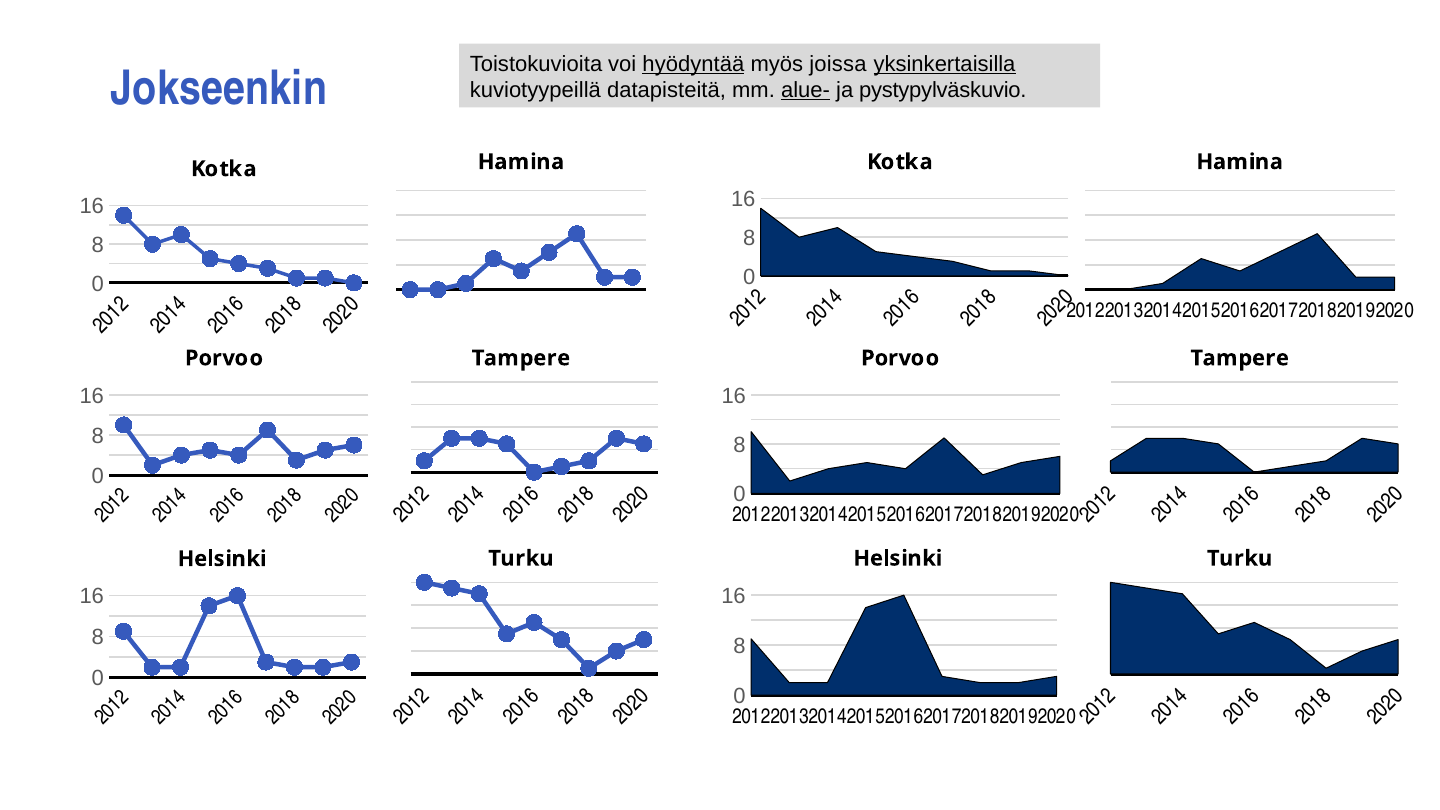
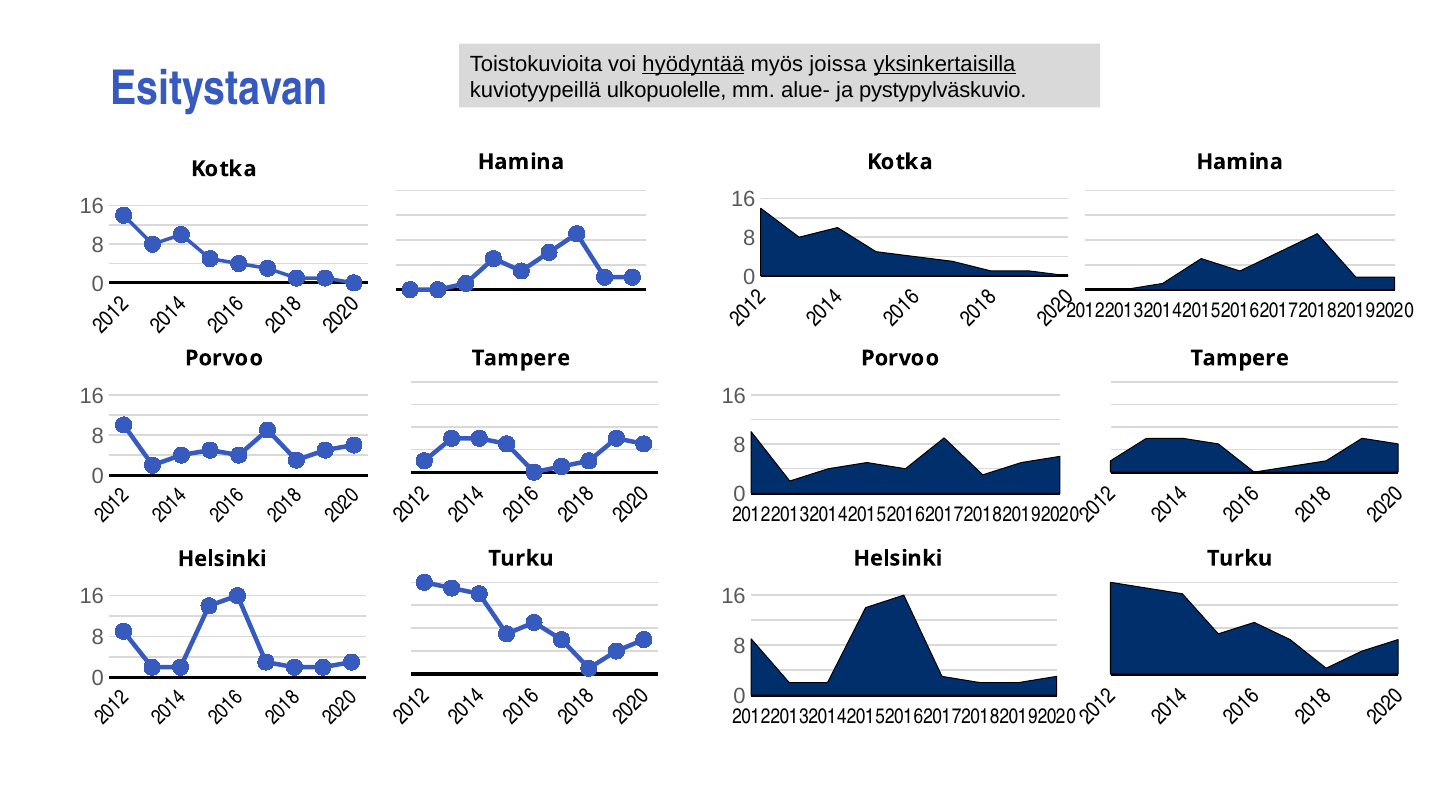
Jokseenkin: Jokseenkin -> Esitystavan
datapisteitä: datapisteitä -> ulkopuolelle
alue- underline: present -> none
